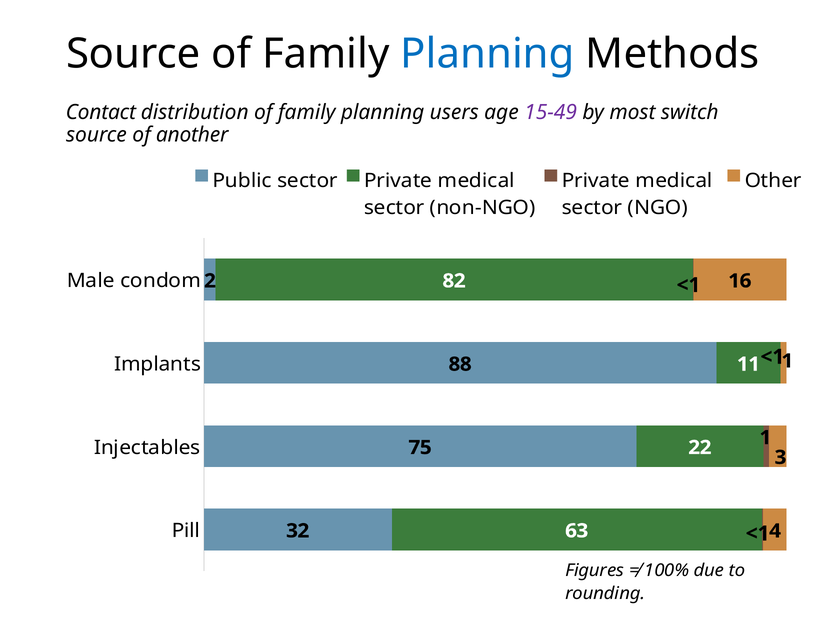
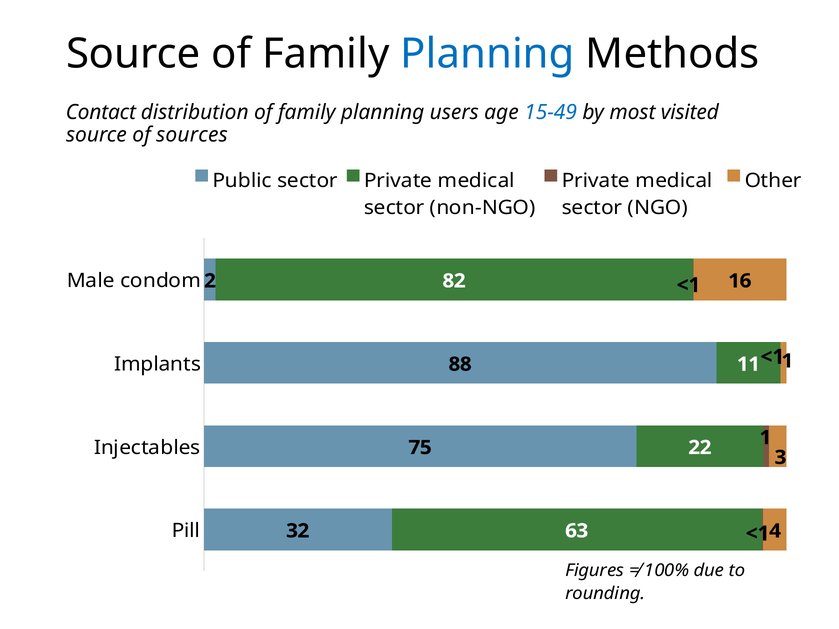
15-49 colour: purple -> blue
switch: switch -> visited
another: another -> sources
